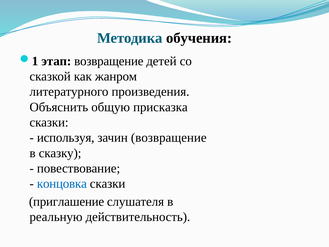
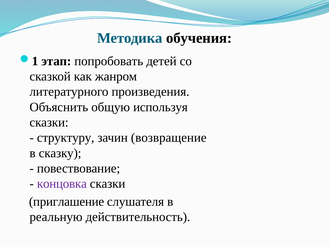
этап возвращение: возвращение -> попробовать
присказка: присказка -> используя
используя: используя -> структуру
концовка colour: blue -> purple
